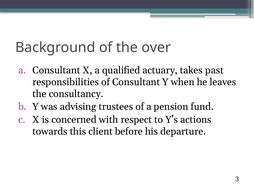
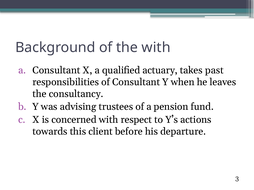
the over: over -> with
